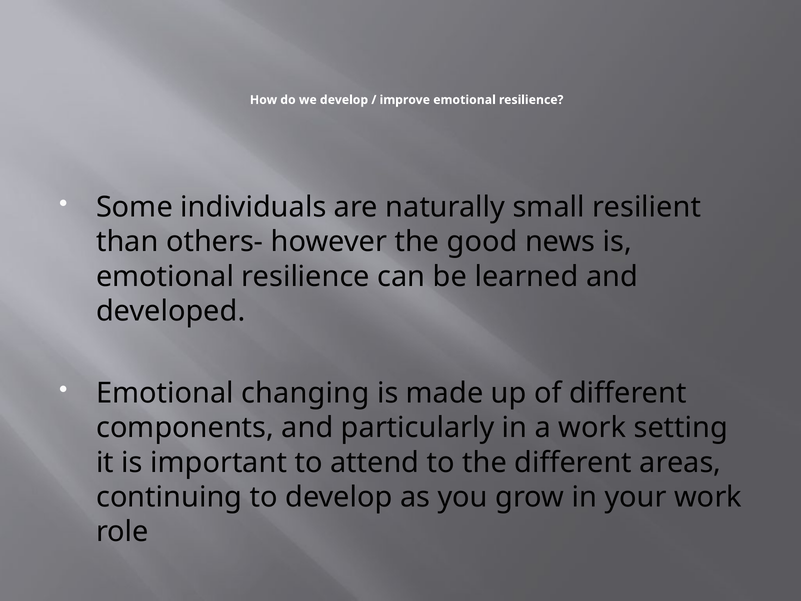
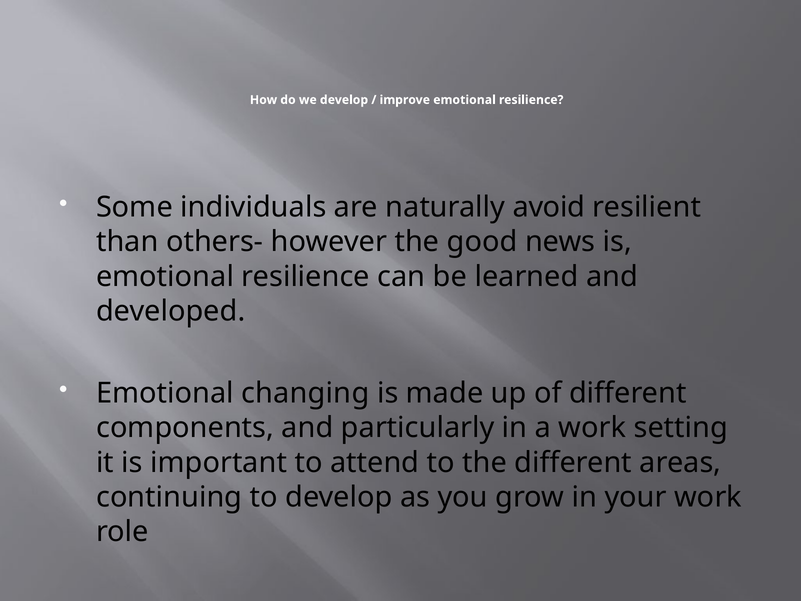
small: small -> avoid
